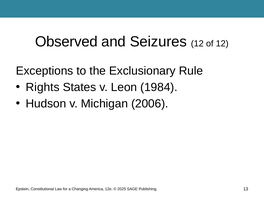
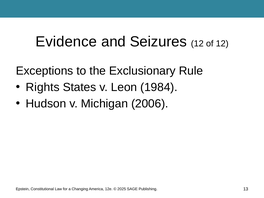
Observed: Observed -> Evidence
